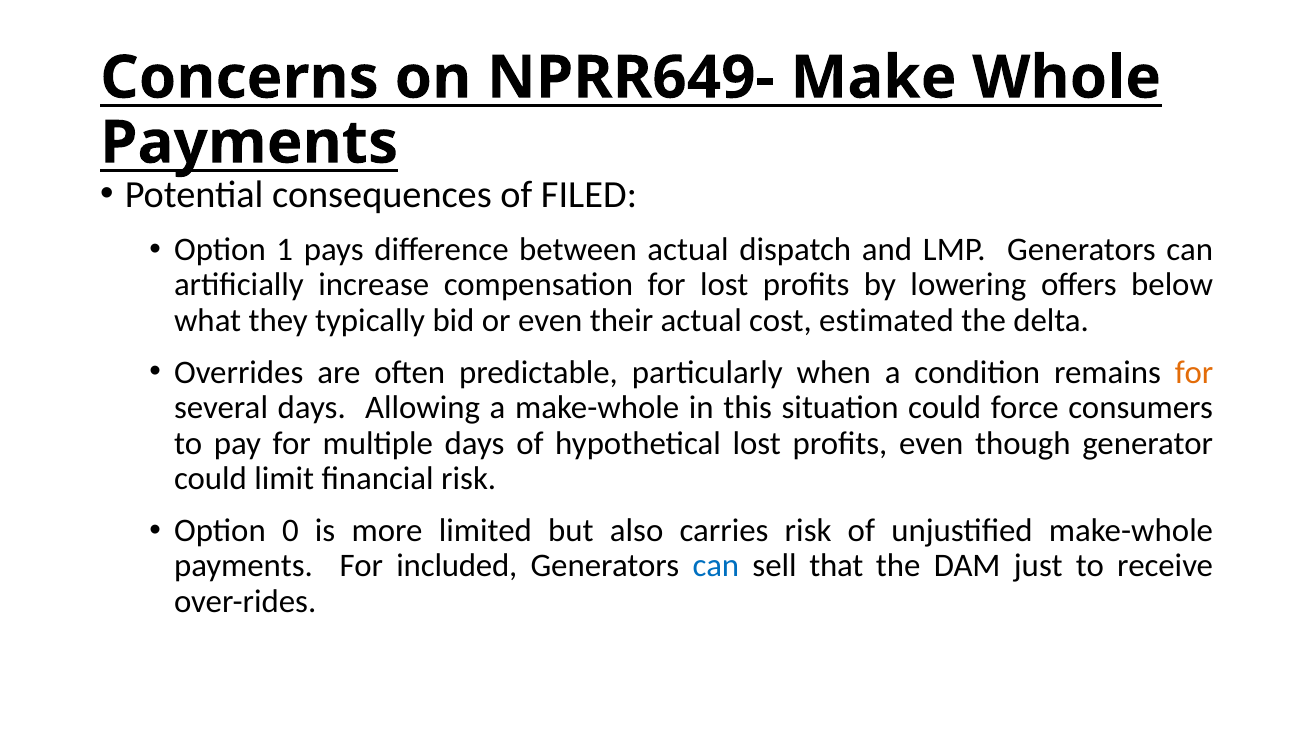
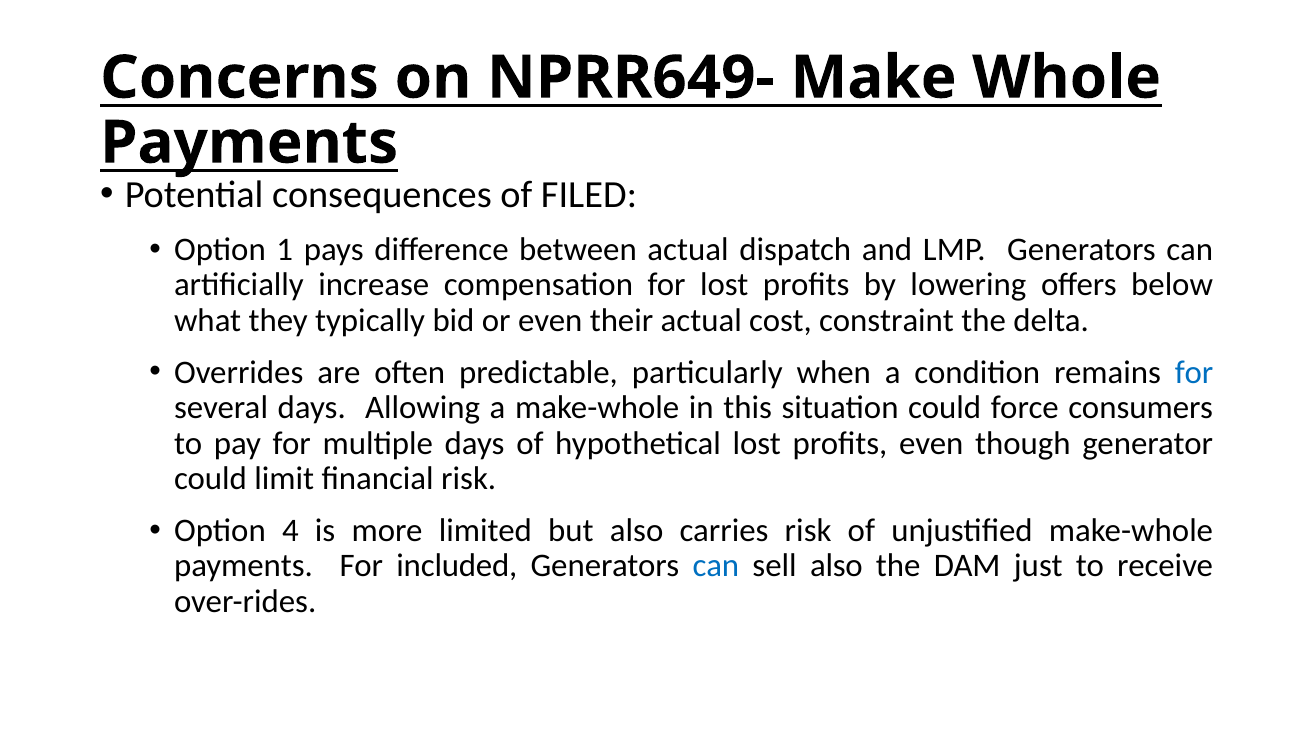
estimated: estimated -> constraint
for at (1194, 372) colour: orange -> blue
0: 0 -> 4
sell that: that -> also
